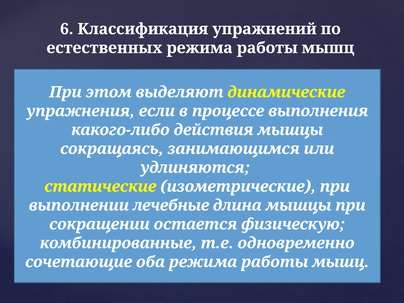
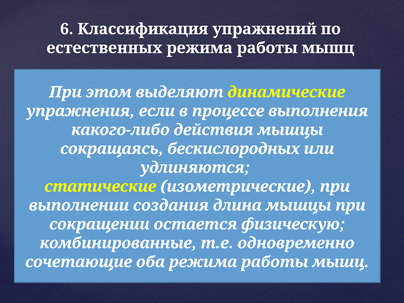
занимающимся: занимающимся -> бескислородных
лечебные: лечебные -> создания
